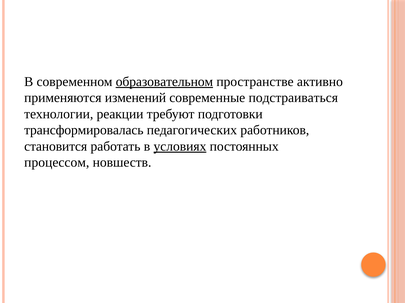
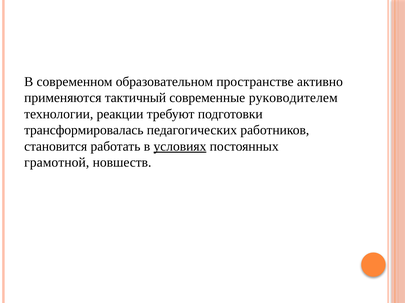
образовательном underline: present -> none
изменений: изменений -> тактичный
подстраиваться: подстраиваться -> руководителем
процессом: процессом -> грамотной
